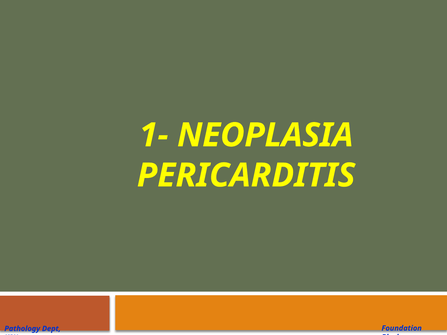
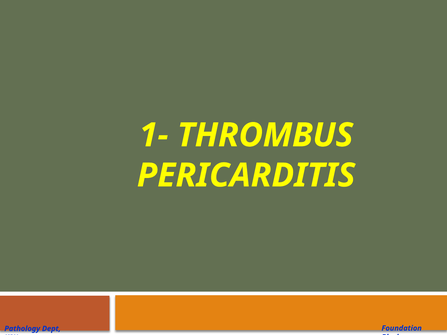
NEOPLASIA: NEOPLASIA -> THROMBUS
